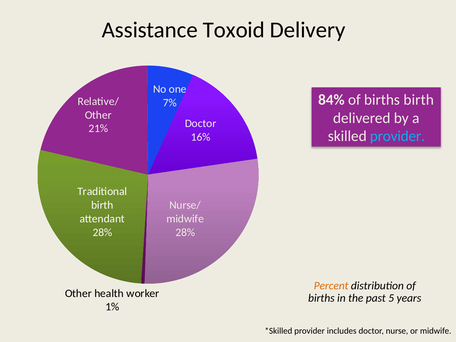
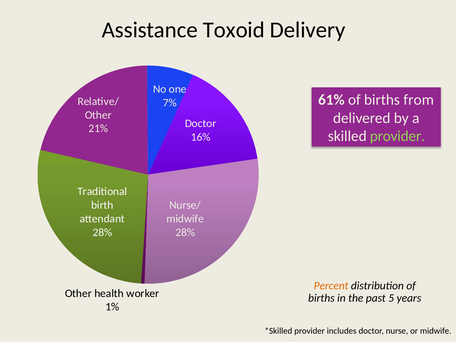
84%: 84% -> 61%
births birth: birth -> from
provider at (397, 136) colour: light blue -> light green
